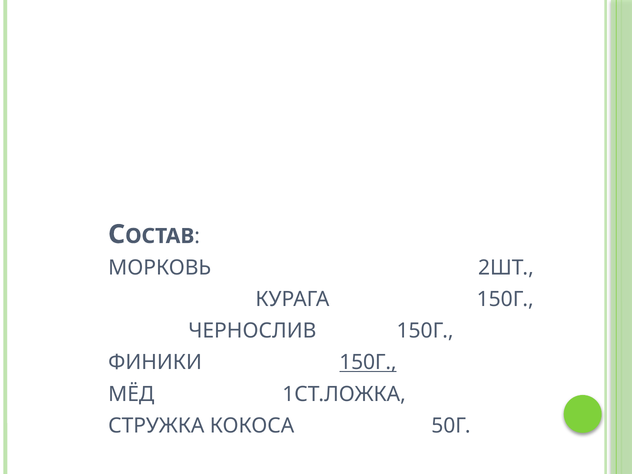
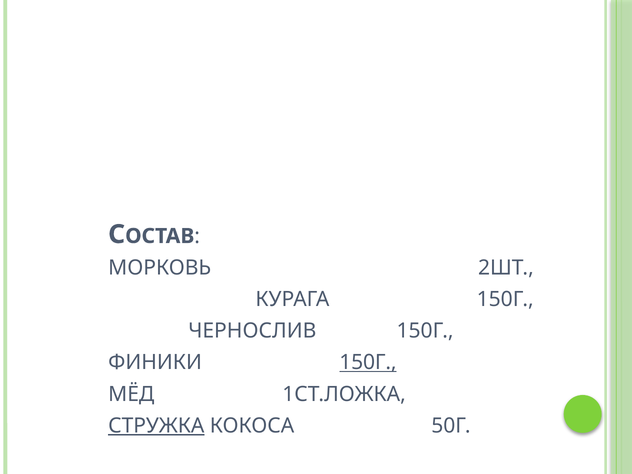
СТРУЖКА underline: none -> present
